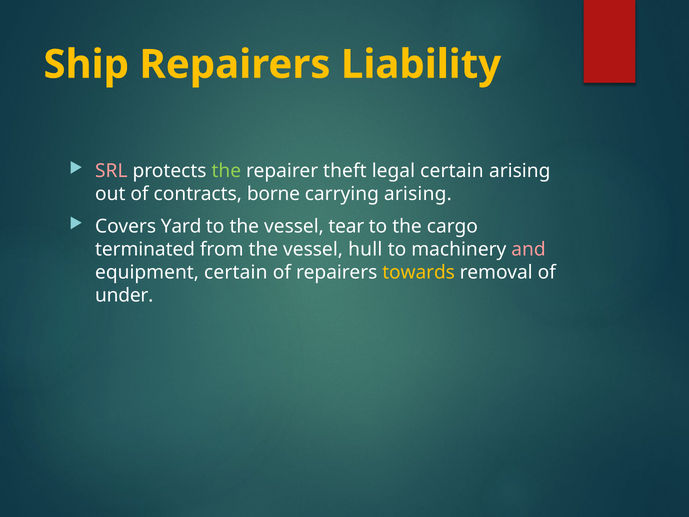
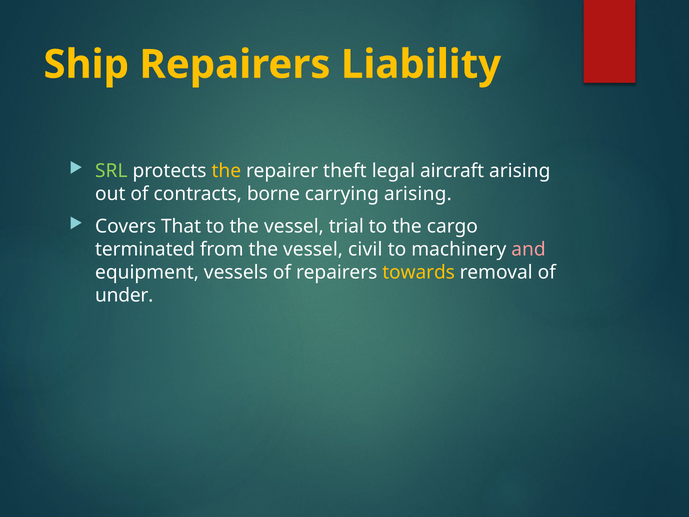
SRL colour: pink -> light green
the at (226, 171) colour: light green -> yellow
legal certain: certain -> aircraft
Yard: Yard -> That
tear: tear -> trial
hull: hull -> civil
equipment certain: certain -> vessels
